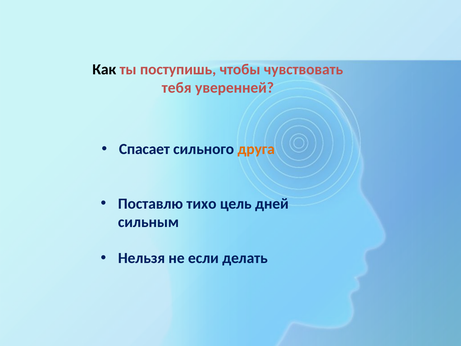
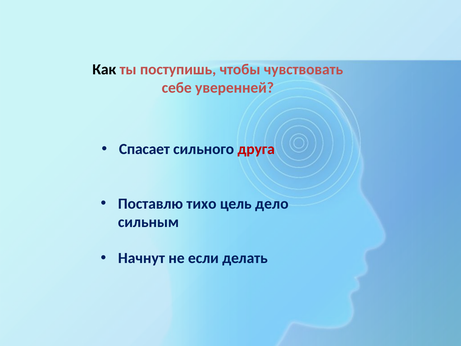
тебя: тебя -> себе
друга colour: orange -> red
дней: дней -> дело
Нельзя: Нельзя -> Начнут
